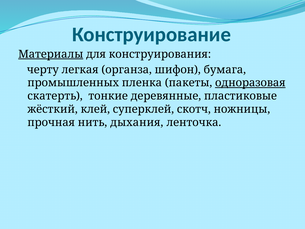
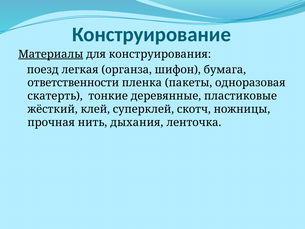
черту: черту -> поезд
промышленных: промышленных -> ответственности
одноразовая underline: present -> none
